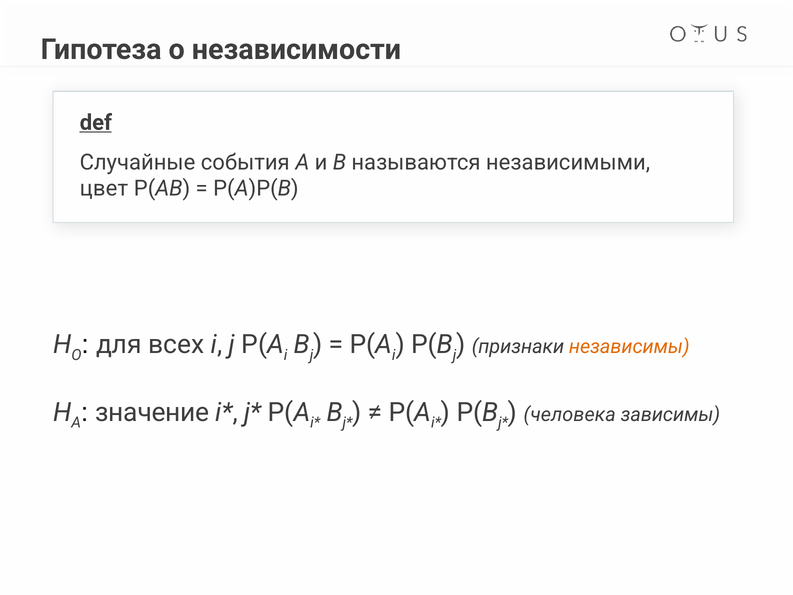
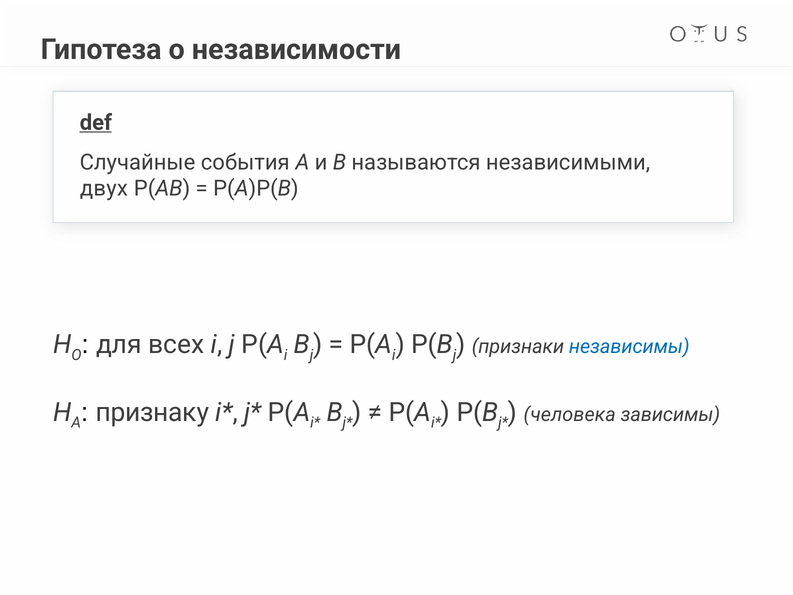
цвет: цвет -> двух
независимы colour: orange -> blue
значение: значение -> признаку
